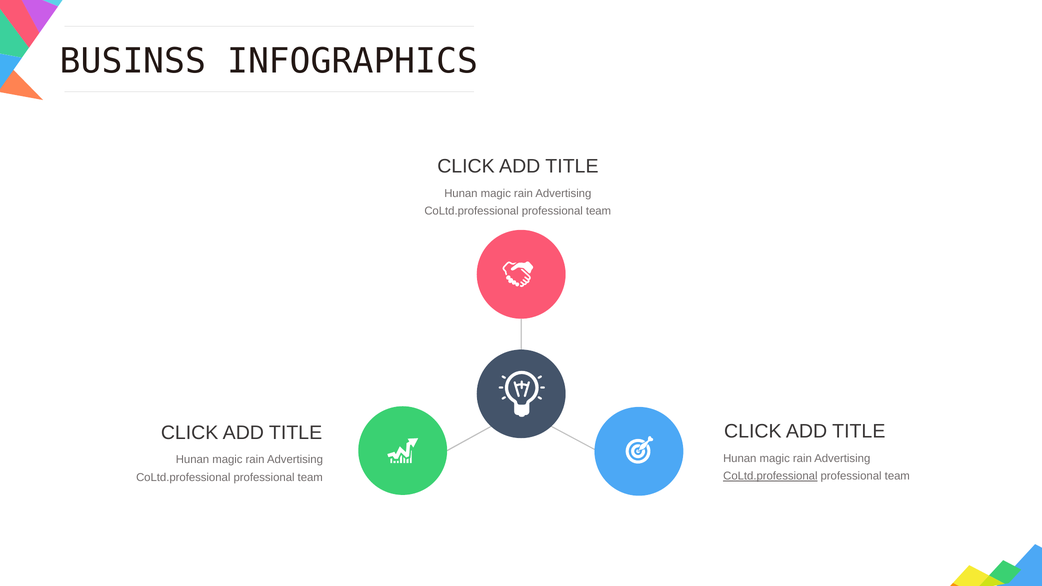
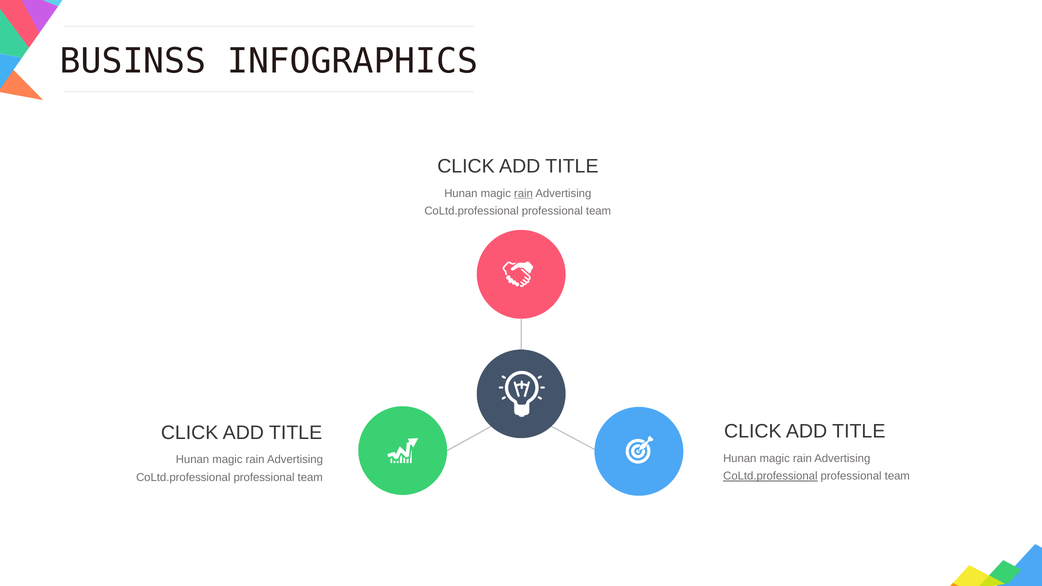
rain at (523, 193) underline: none -> present
